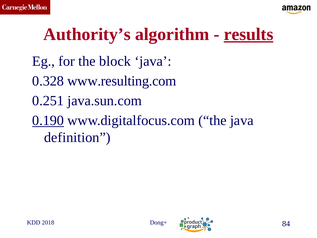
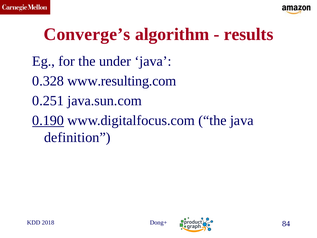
Authority’s: Authority’s -> Converge’s
results underline: present -> none
block: block -> under
